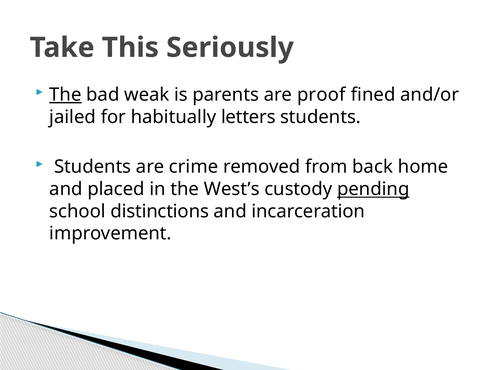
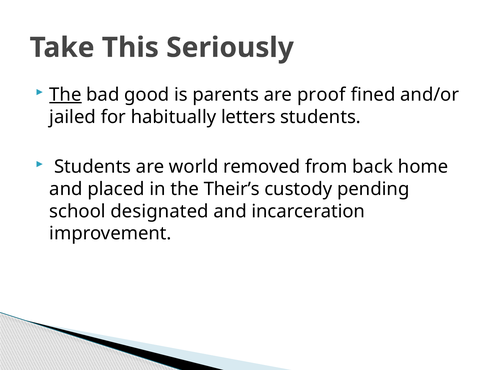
weak: weak -> good
crime: crime -> world
West’s: West’s -> Their’s
pending underline: present -> none
distinctions: distinctions -> designated
